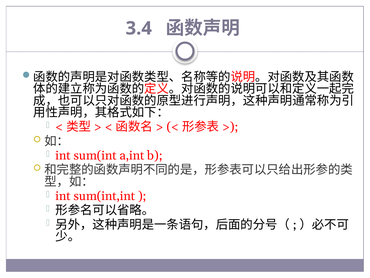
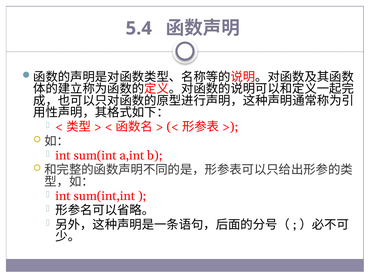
3.4: 3.4 -> 5.4
